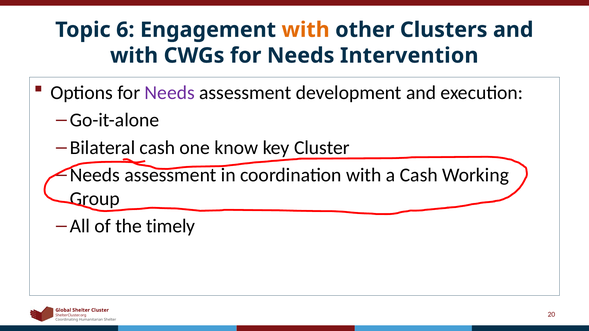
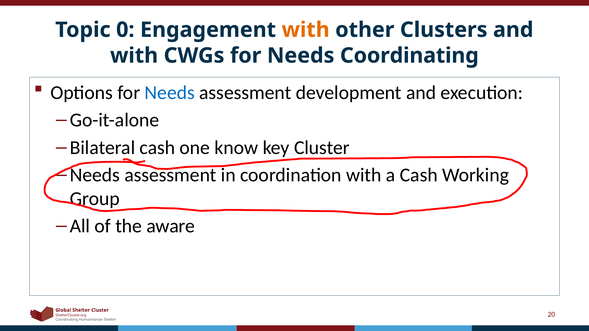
6: 6 -> 0
Needs Intervention: Intervention -> Coordinating
Needs at (170, 93) colour: purple -> blue
timely: timely -> aware
